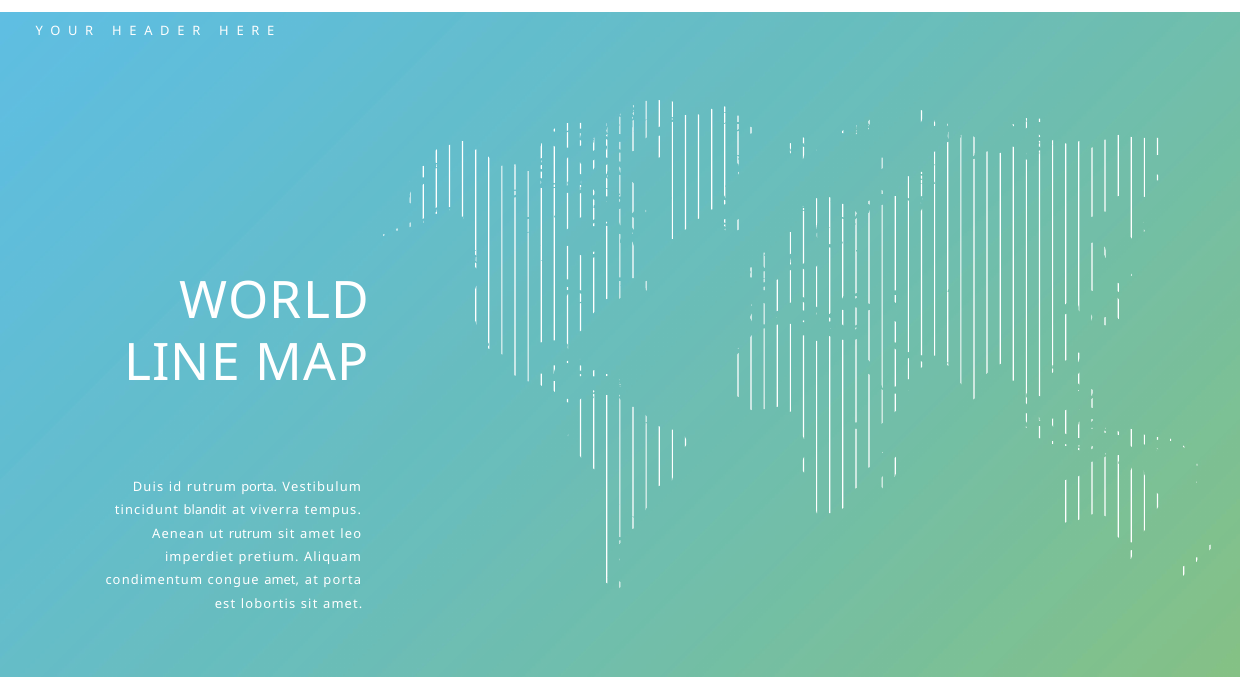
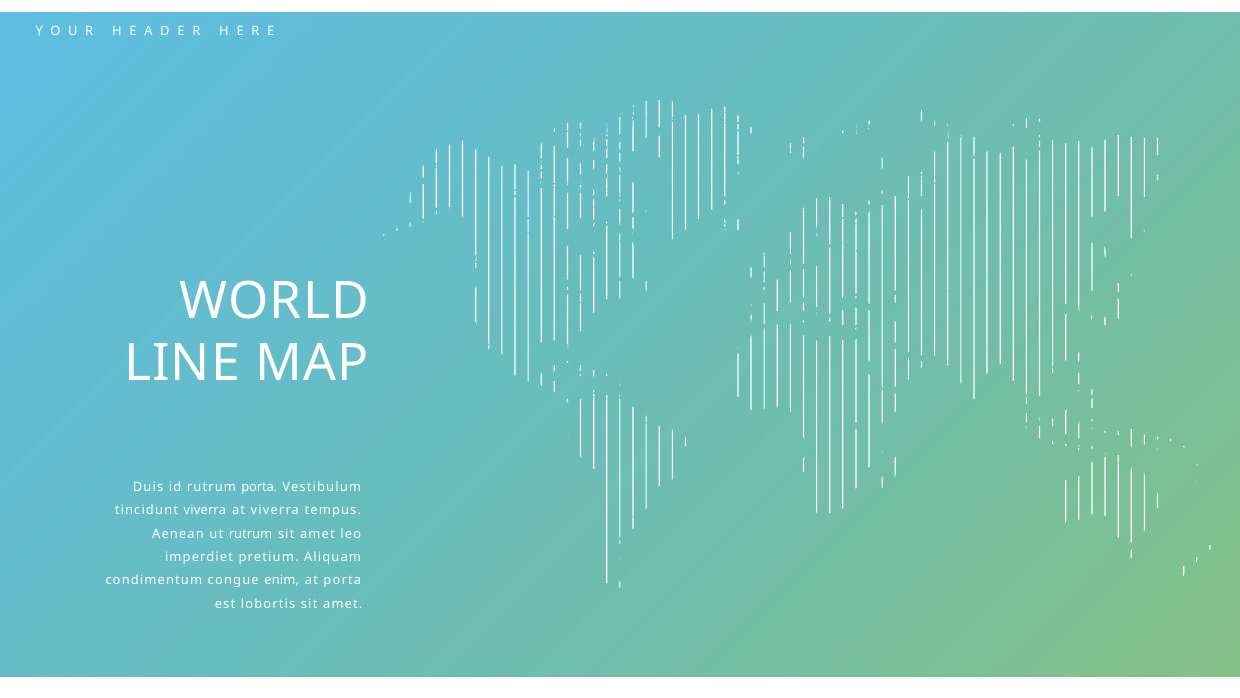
tincidunt blandit: blandit -> viverra
congue amet: amet -> enim
